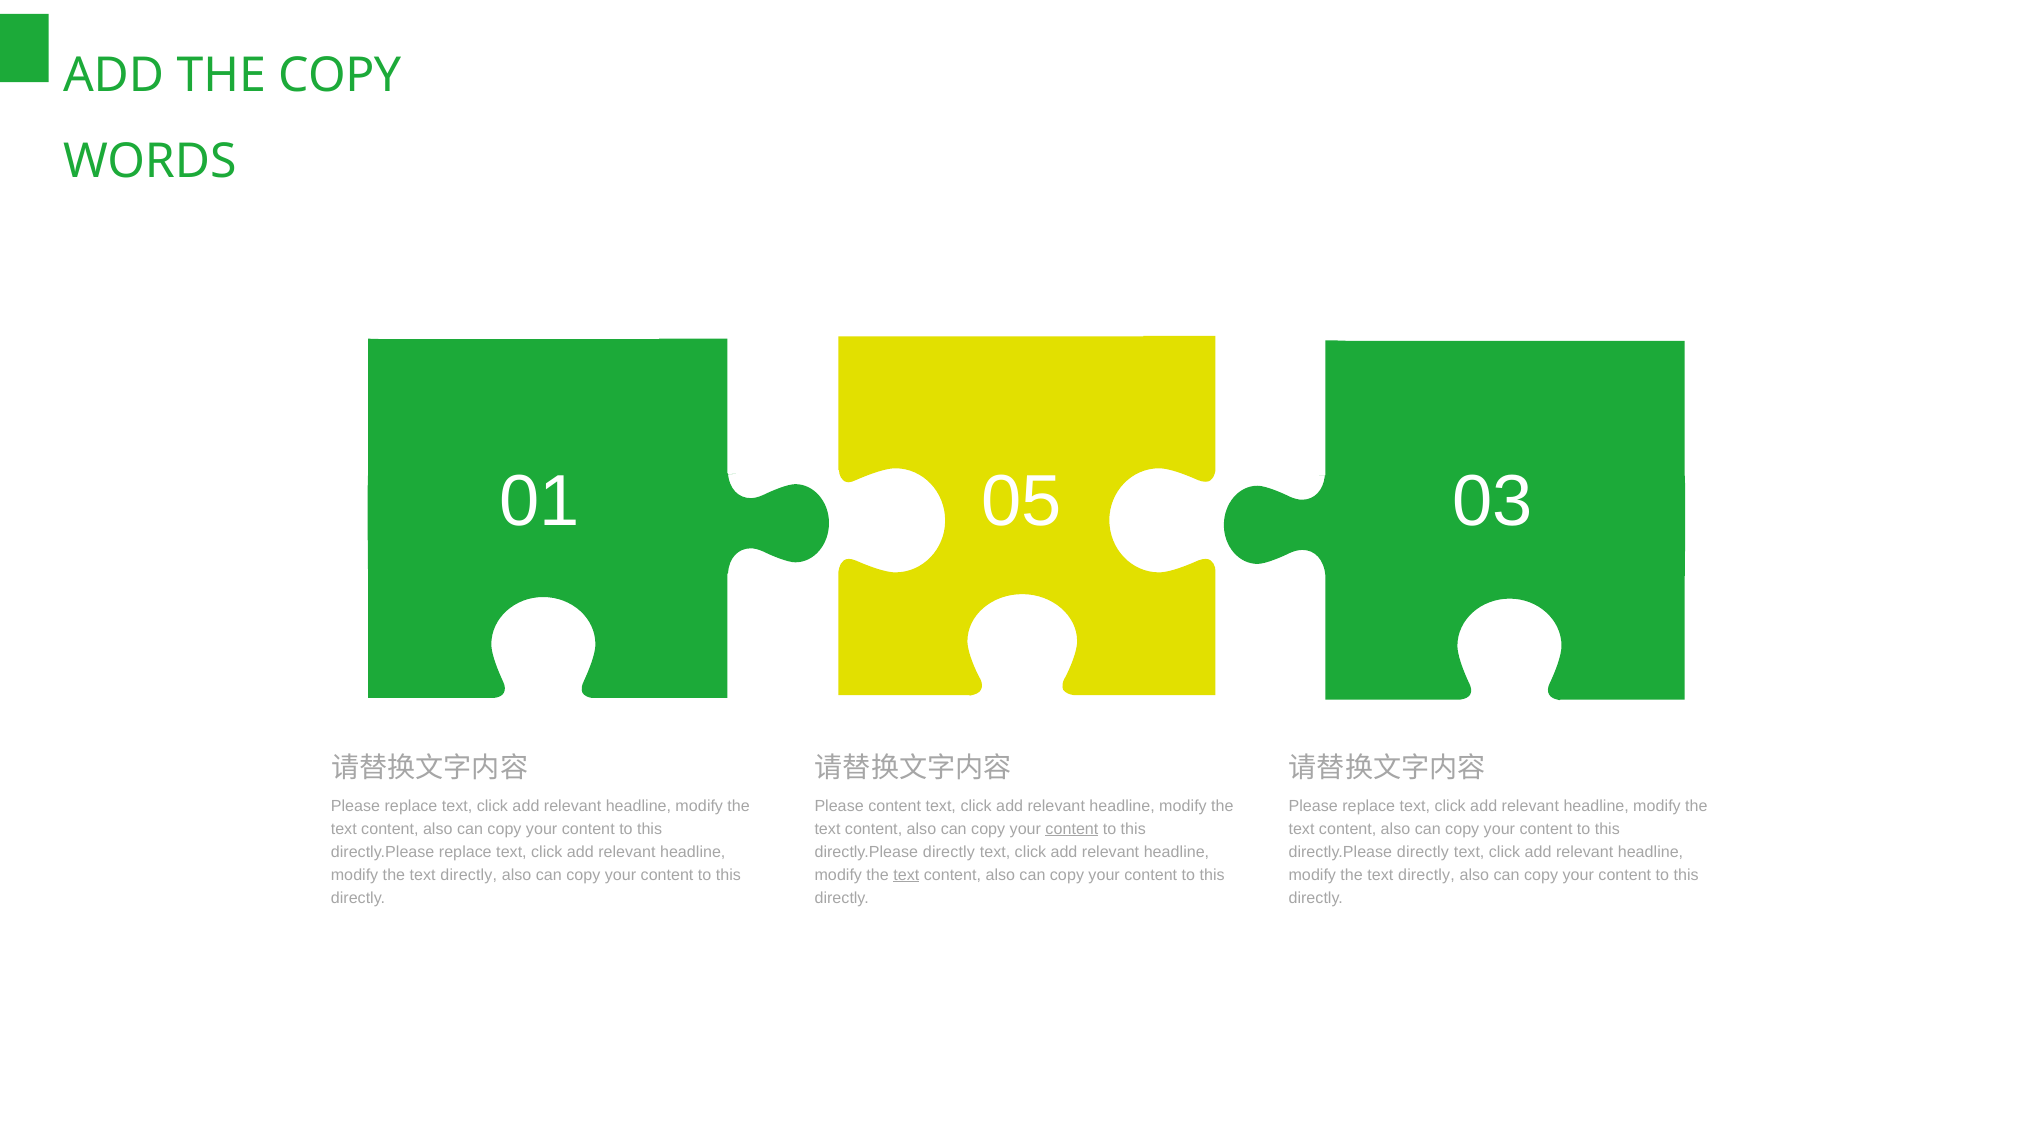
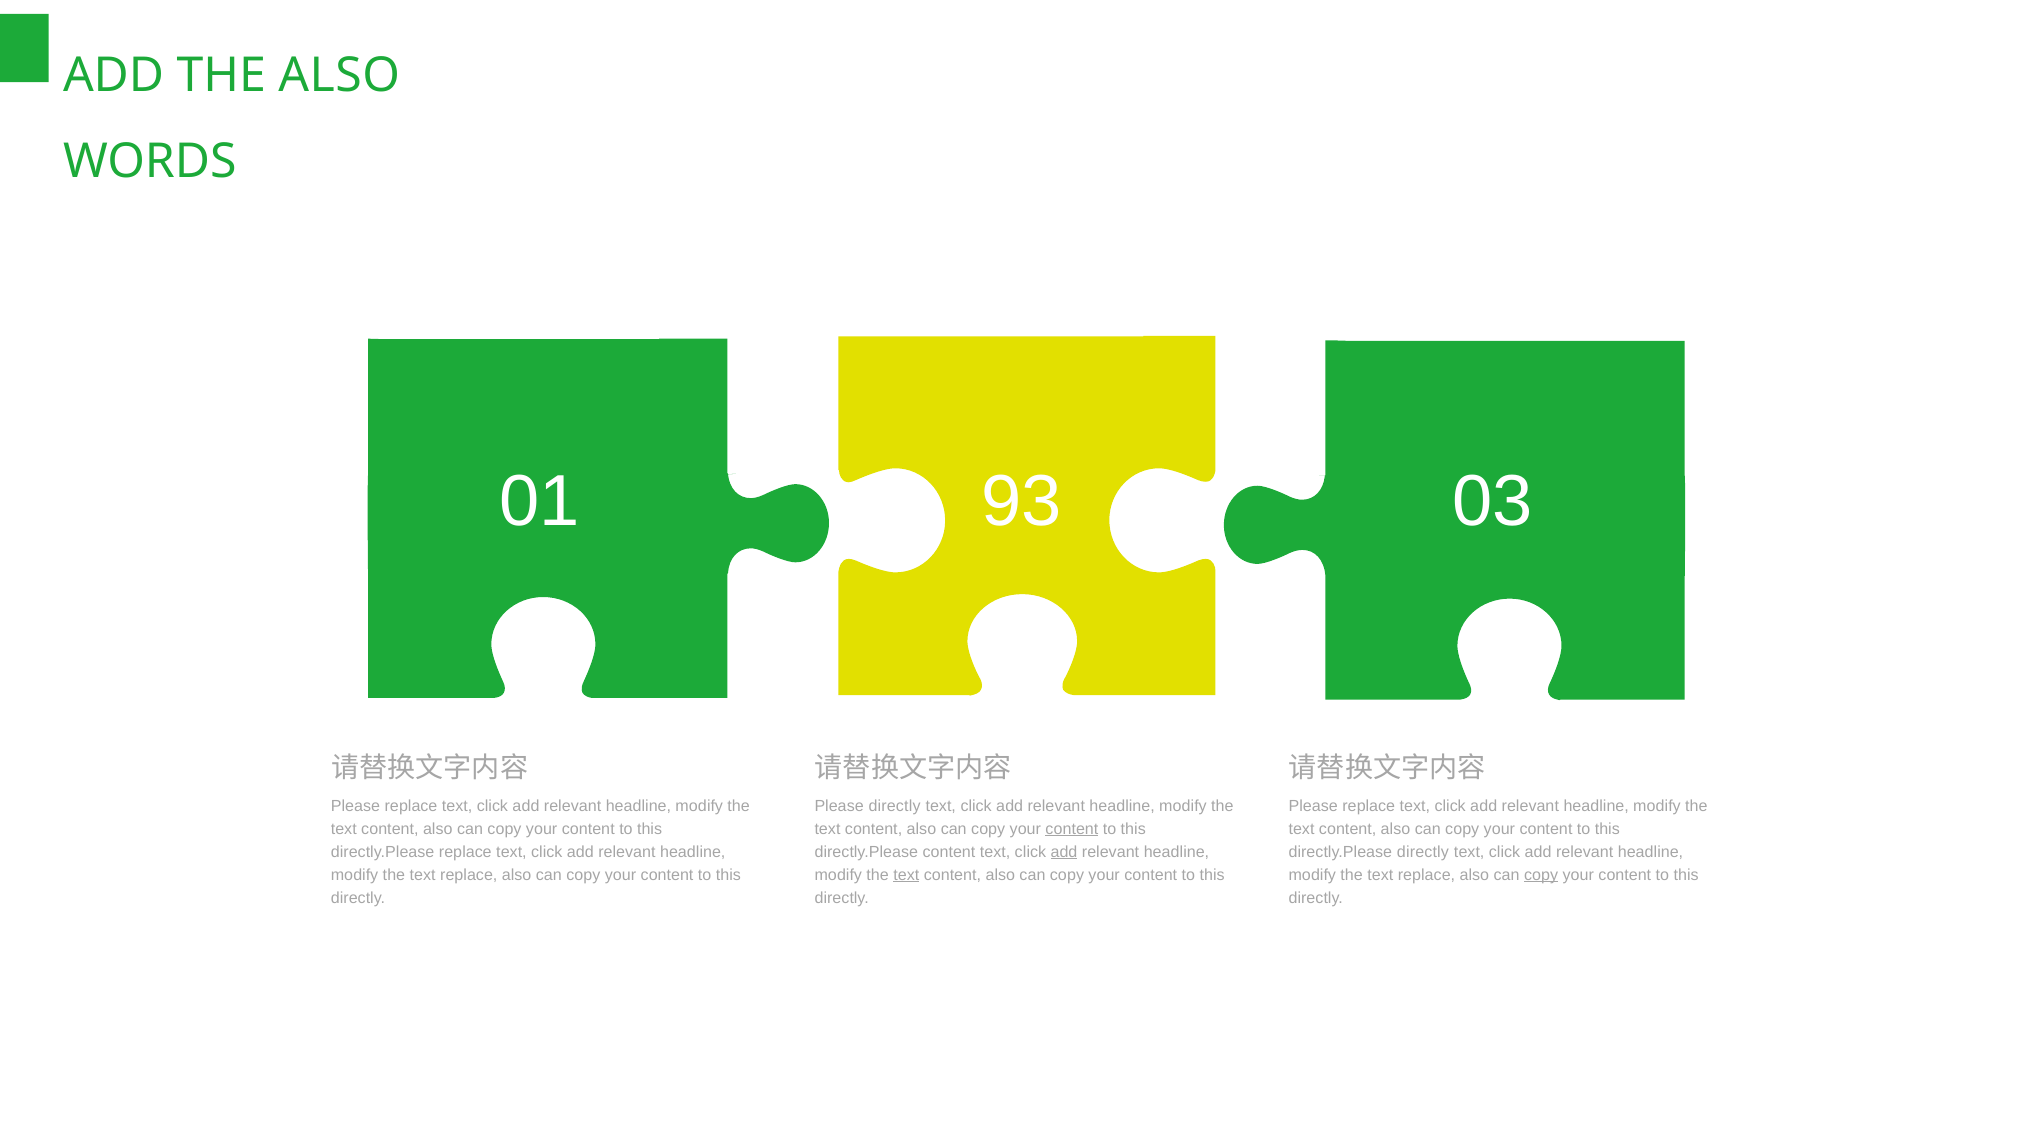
THE COPY: COPY -> ALSO
05: 05 -> 93
Please content: content -> directly
directly at (949, 852): directly -> content
add at (1064, 852) underline: none -> present
directly at (469, 875): directly -> replace
directly at (1426, 875): directly -> replace
copy at (1541, 875) underline: none -> present
